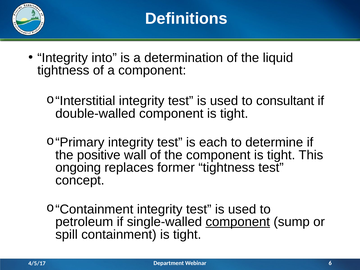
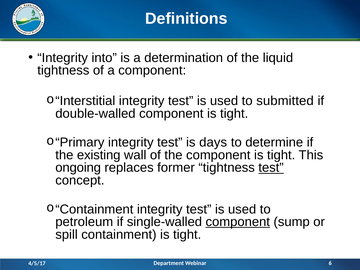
consultant: consultant -> submitted
each: each -> days
positive: positive -> existing
test at (271, 168) underline: none -> present
